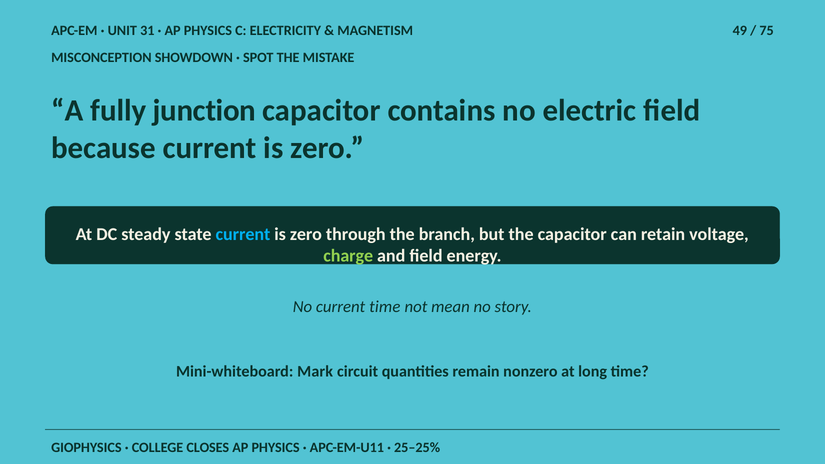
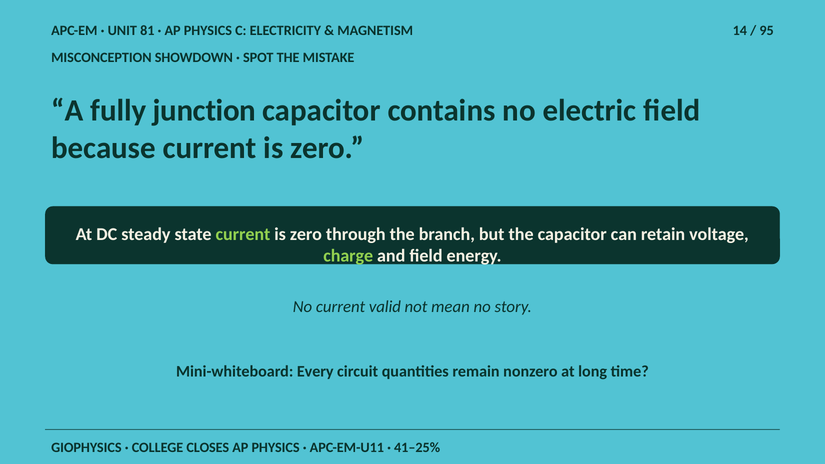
31: 31 -> 81
49: 49 -> 14
75: 75 -> 95
current at (243, 234) colour: light blue -> light green
current time: time -> valid
Mark: Mark -> Every
25–25%: 25–25% -> 41–25%
